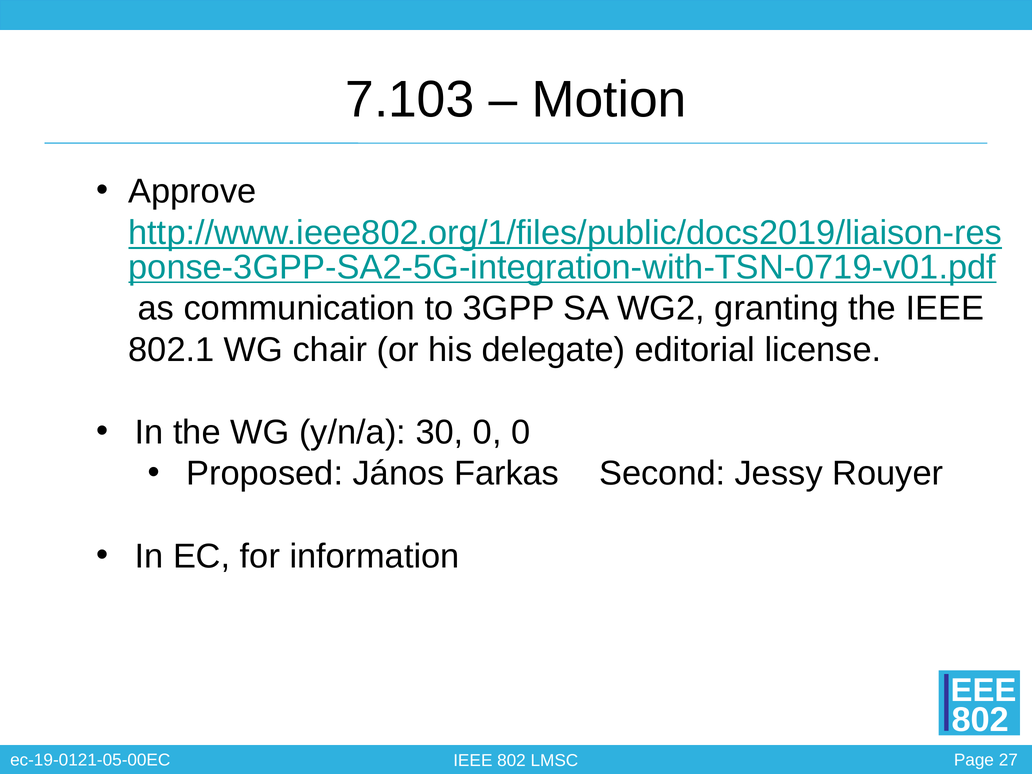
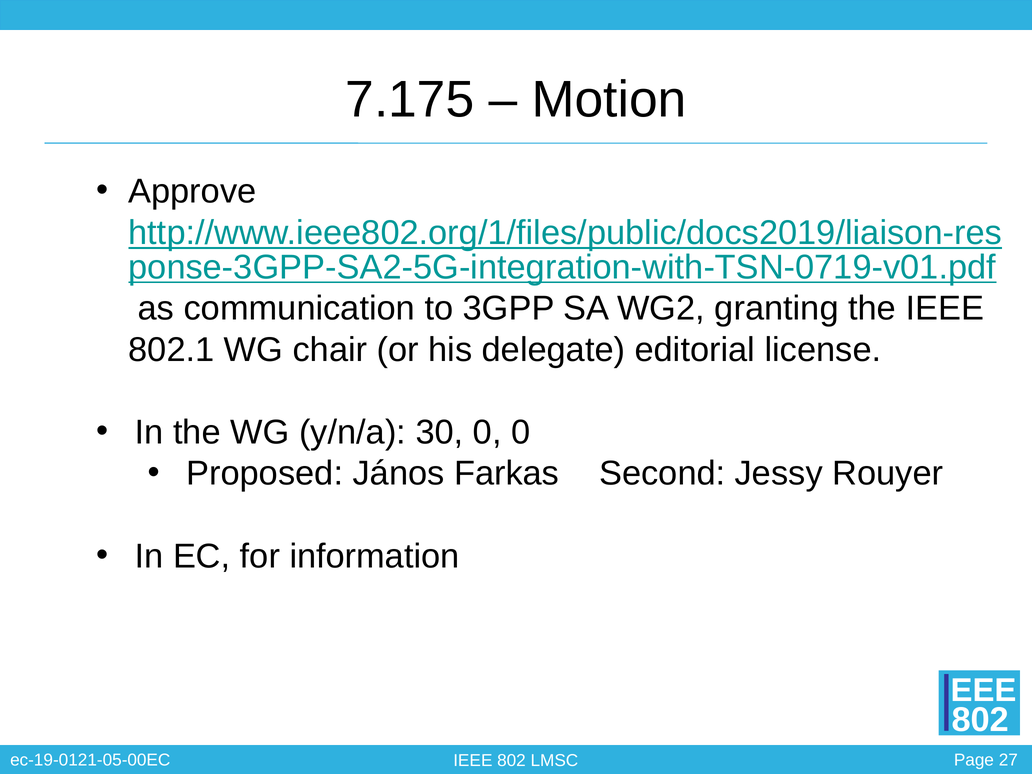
7.103: 7.103 -> 7.175
